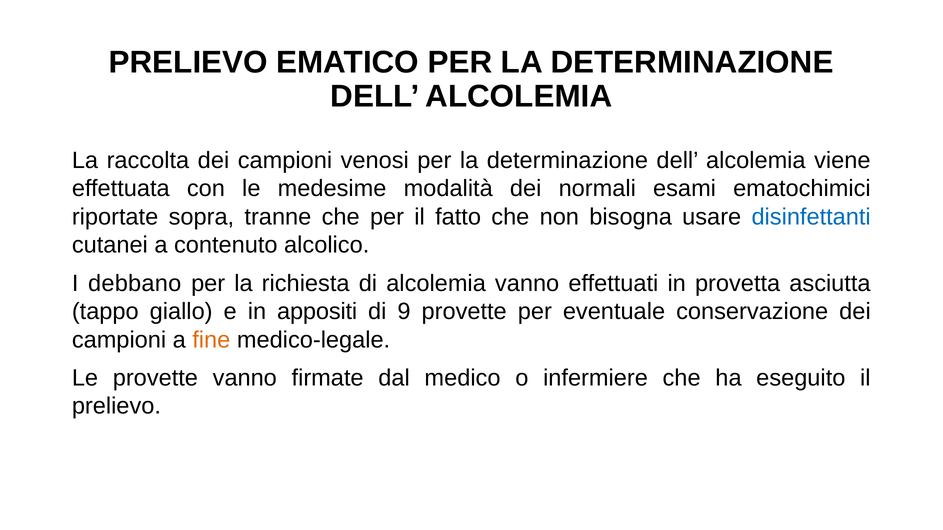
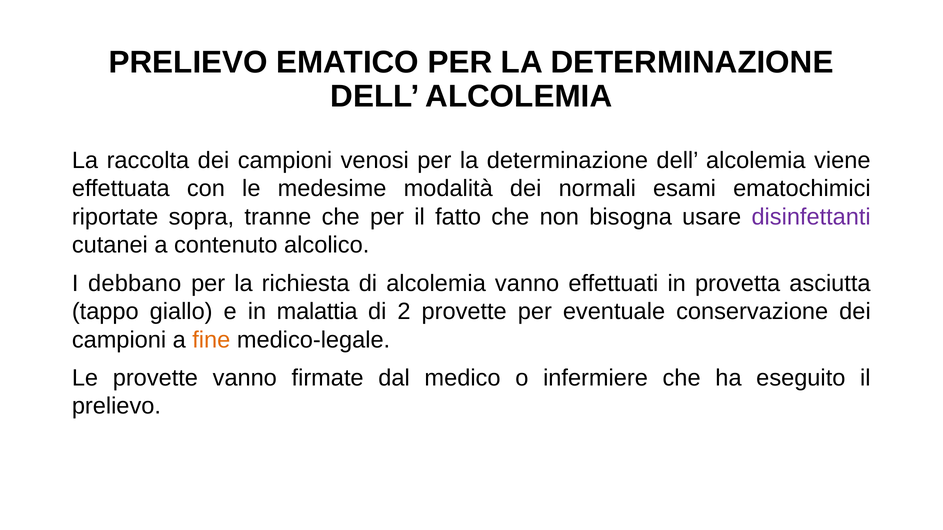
disinfettanti colour: blue -> purple
appositi: appositi -> malattia
9: 9 -> 2
